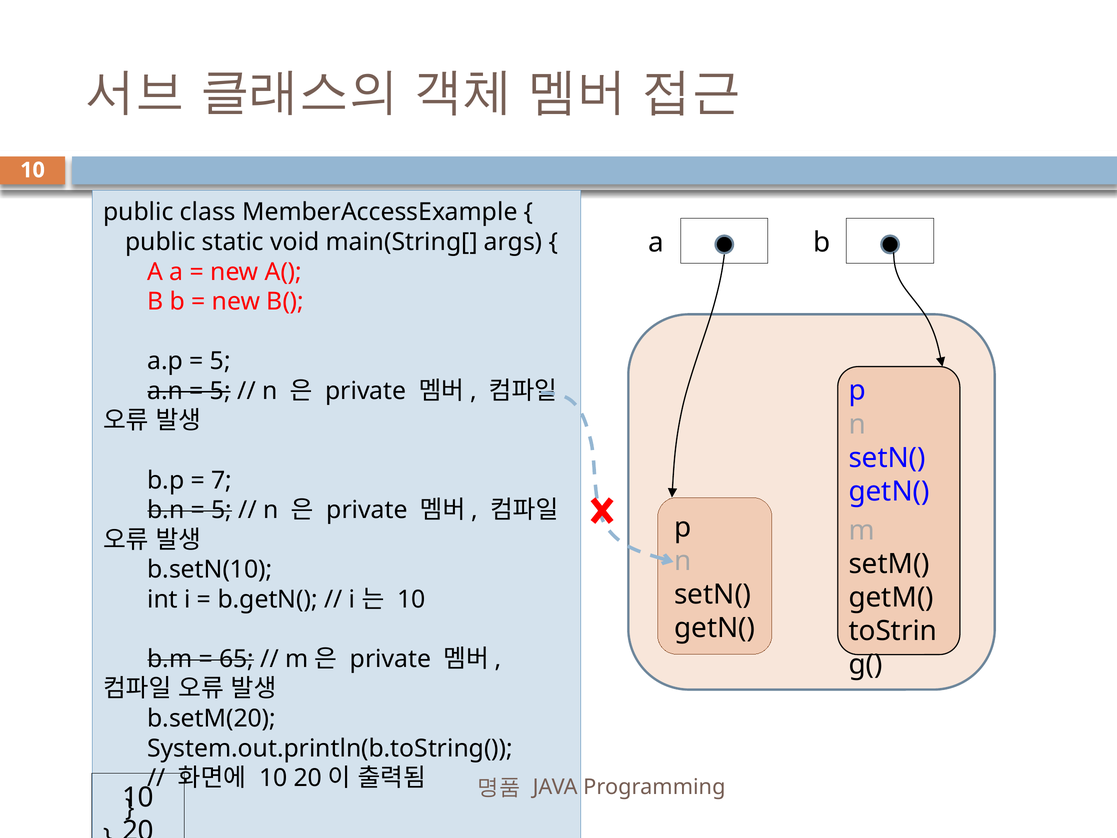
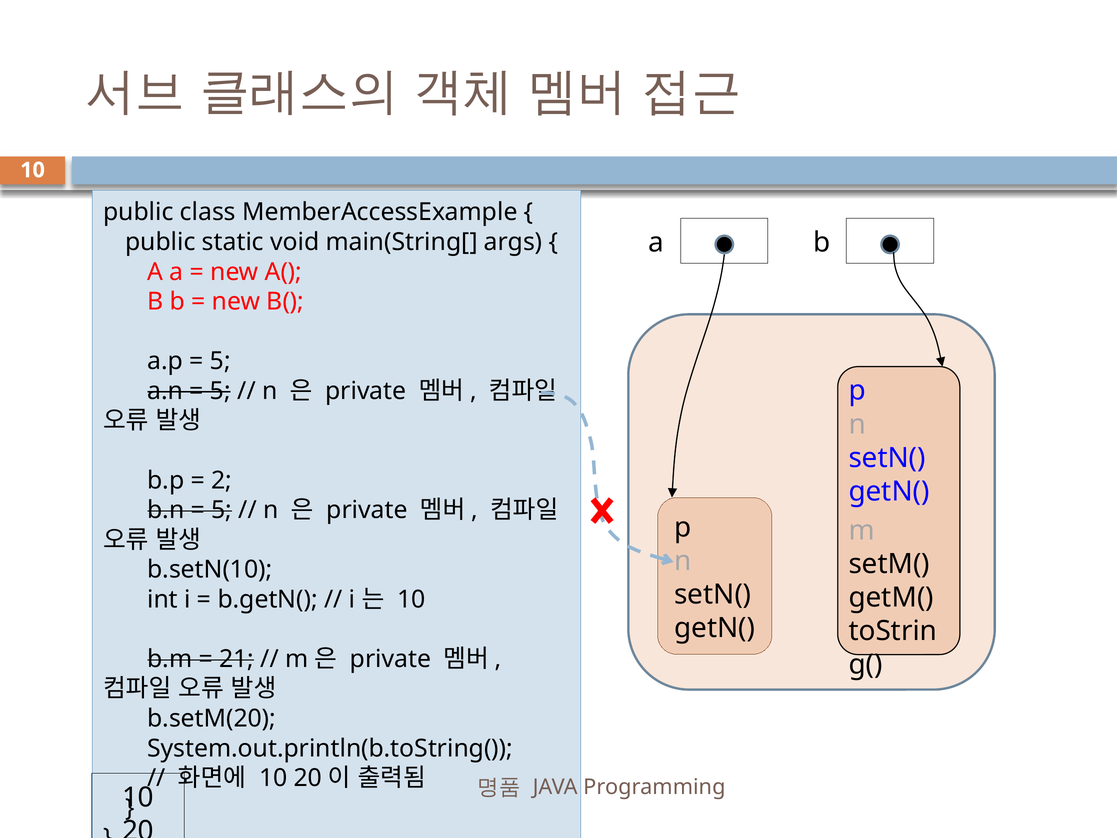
7: 7 -> 2
65: 65 -> 21
